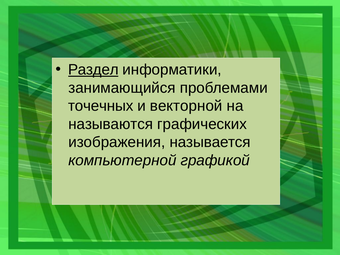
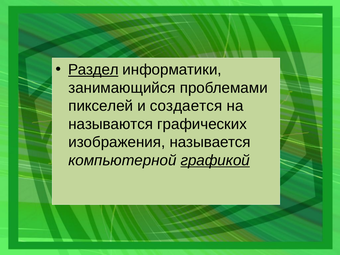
точечных: точечных -> пикселей
векторной: векторной -> создается
графикой underline: none -> present
